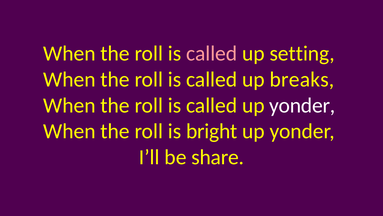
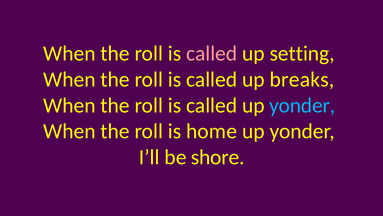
yonder at (302, 105) colour: white -> light blue
bright: bright -> home
share: share -> shore
